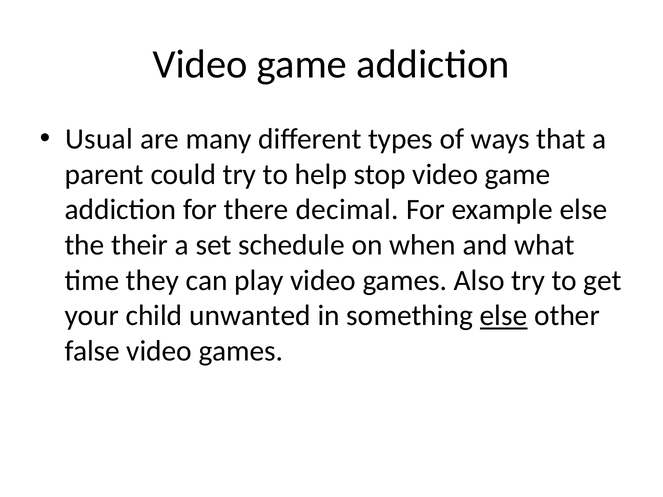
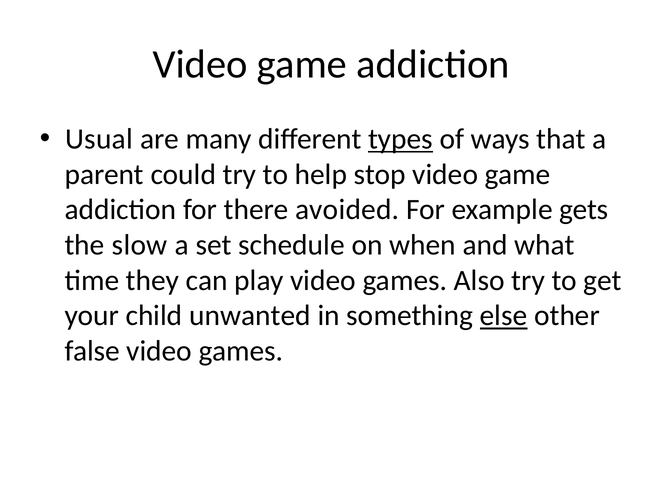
types underline: none -> present
decimal: decimal -> avoided
example else: else -> gets
their: their -> slow
